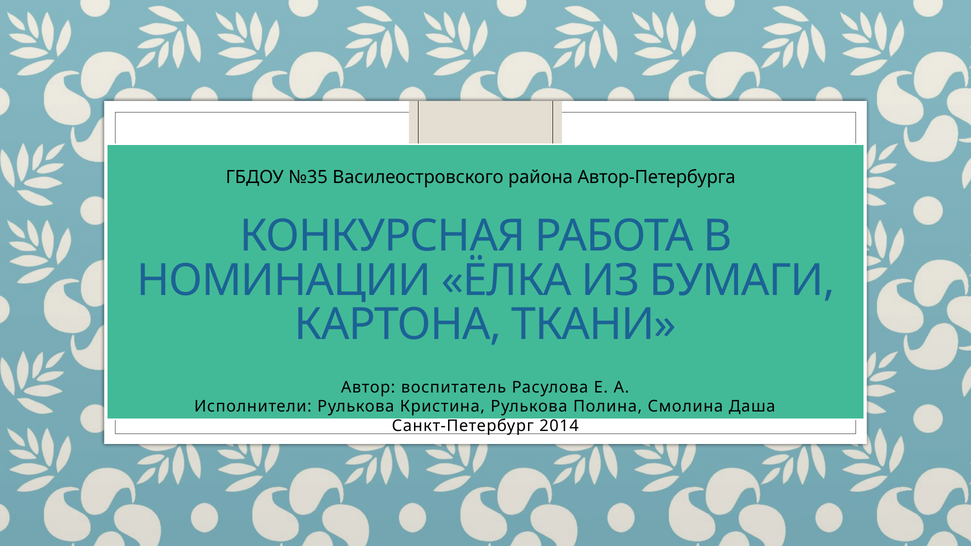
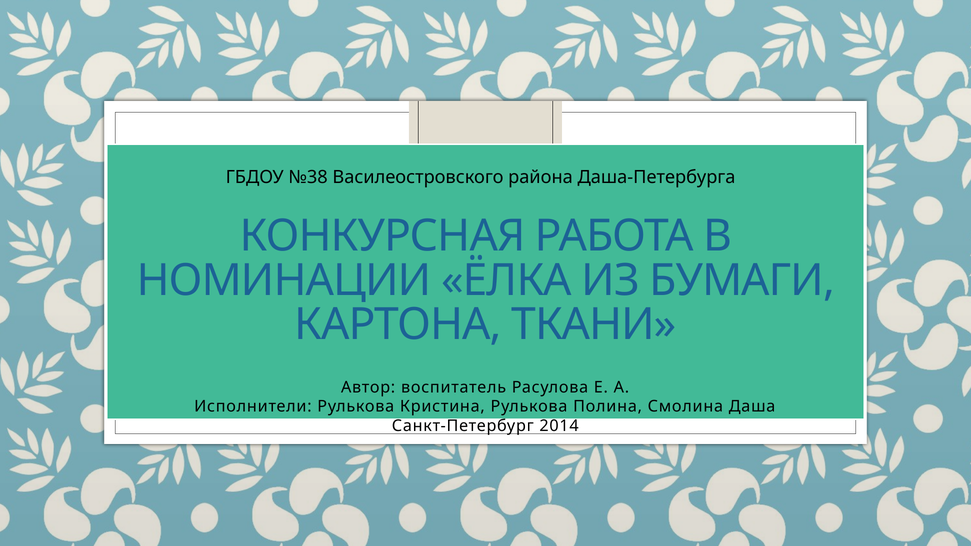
№35: №35 -> №38
Автор-Петербурга: Автор-Петербурга -> Даша-Петербурга
